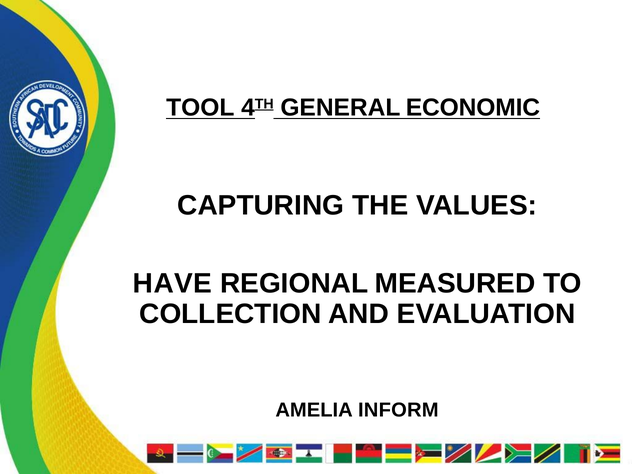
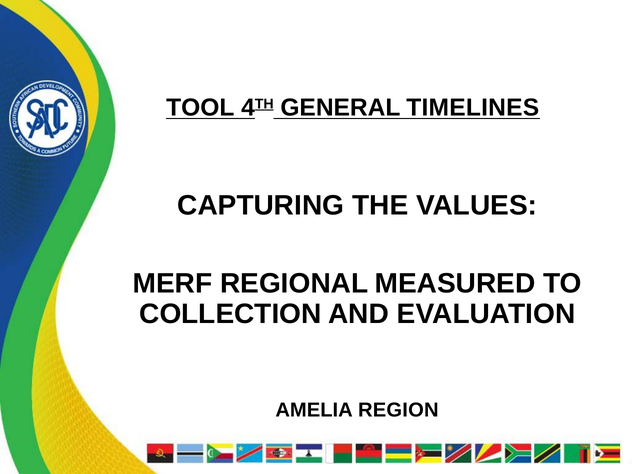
ECONOMIC: ECONOMIC -> TIMELINES
HAVE: HAVE -> MERF
INFORM: INFORM -> REGION
